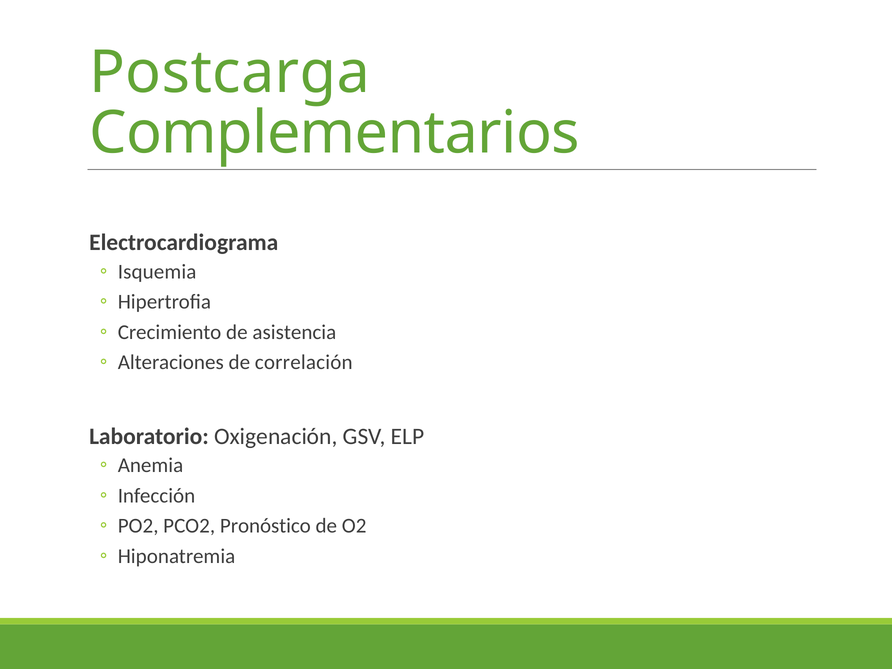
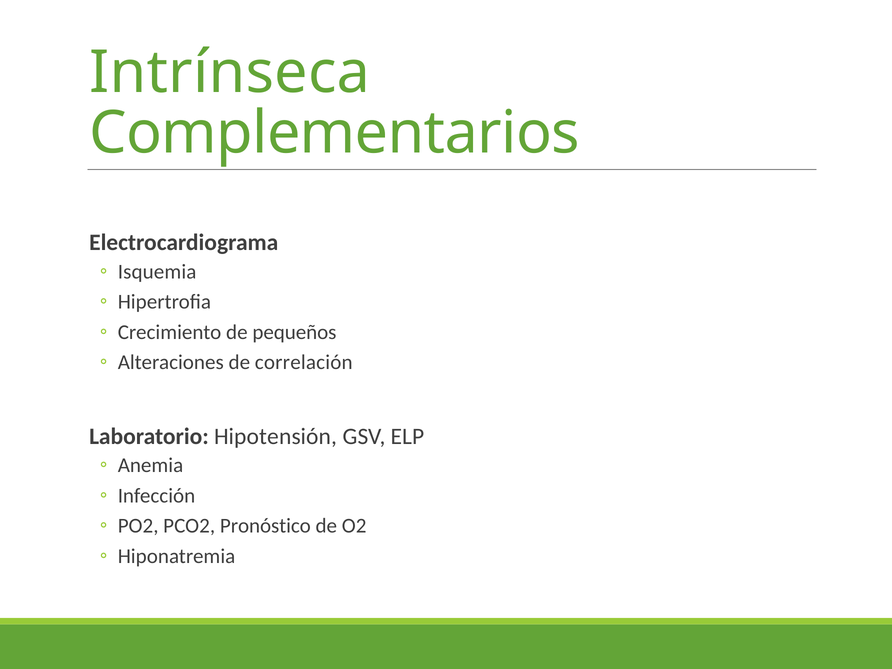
Postcarga: Postcarga -> Intrínseca
asistencia: asistencia -> pequeños
Oxigenación: Oxigenación -> Hipotensión
